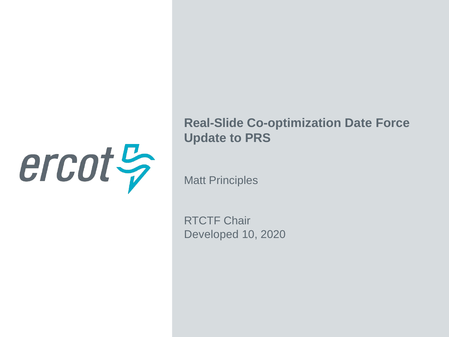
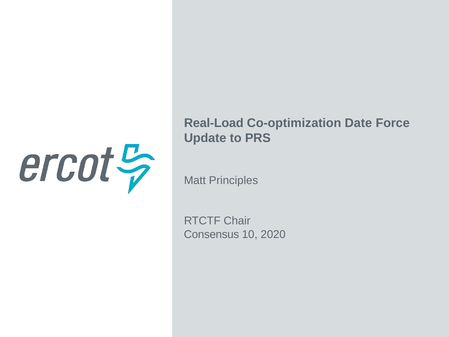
Real-Slide: Real-Slide -> Real-Load
Developed: Developed -> Consensus
